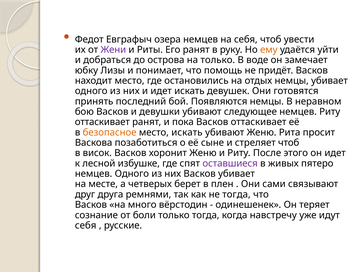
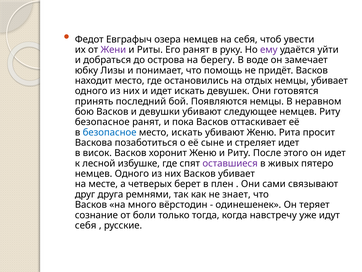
ему colour: orange -> purple
на только: только -> берегу
оттаскивает at (102, 122): оттаскивает -> безопасное
безопасное at (110, 132) colour: orange -> blue
стреляет чтоб: чтоб -> идет
не тогда: тогда -> знает
